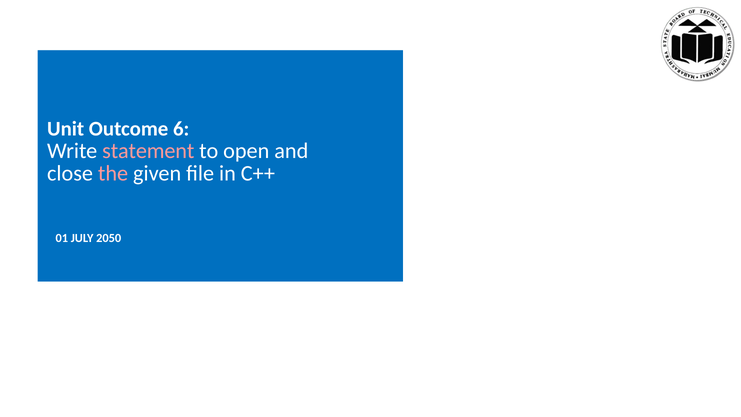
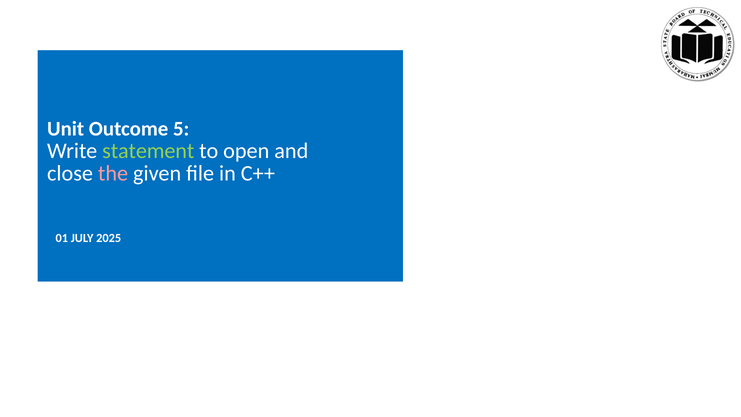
6: 6 -> 5
statement colour: pink -> light green
2050: 2050 -> 2025
